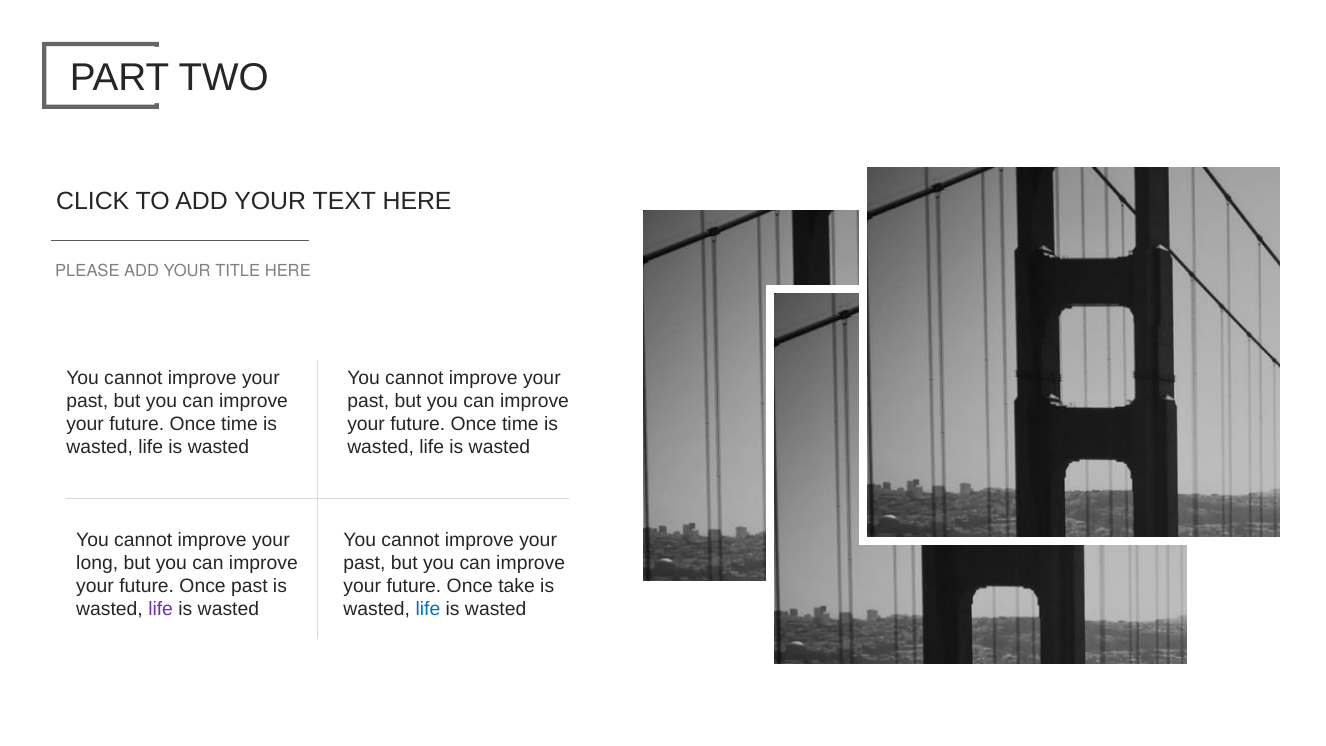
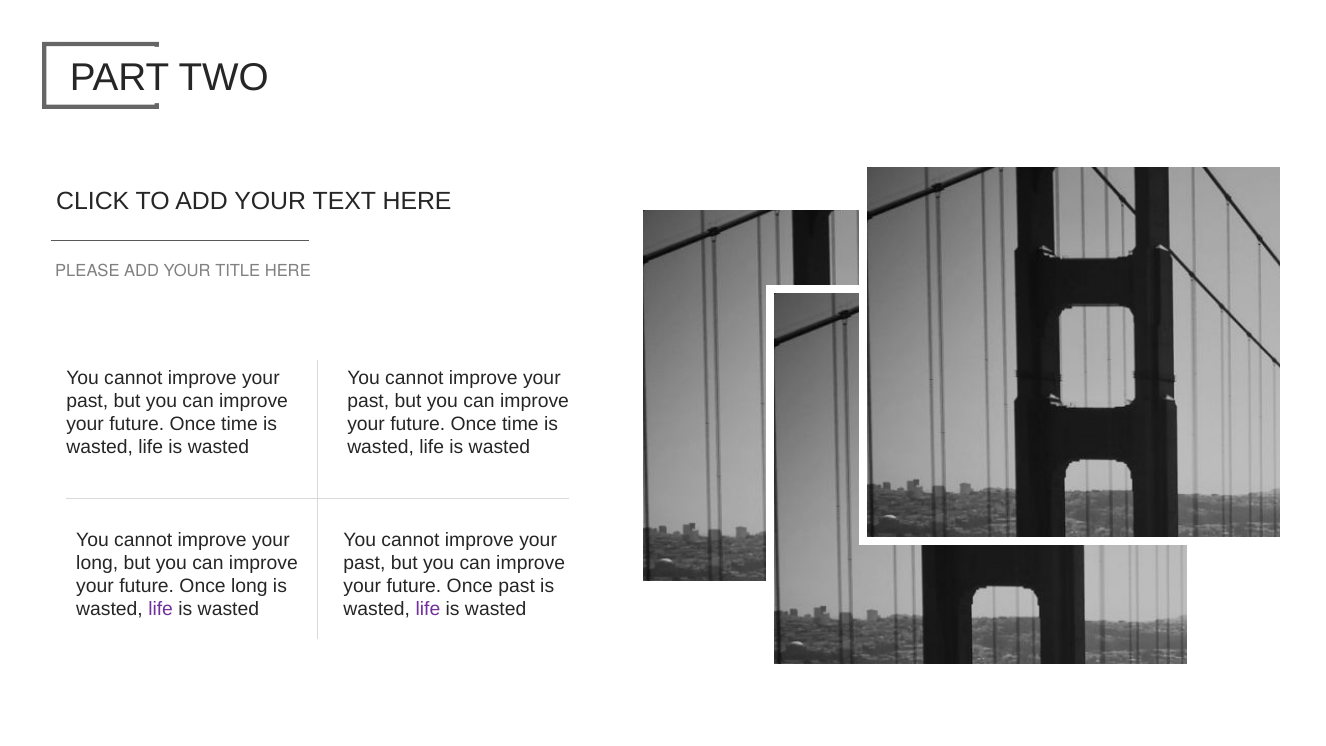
Once past: past -> long
Once take: take -> past
life at (428, 609) colour: blue -> purple
